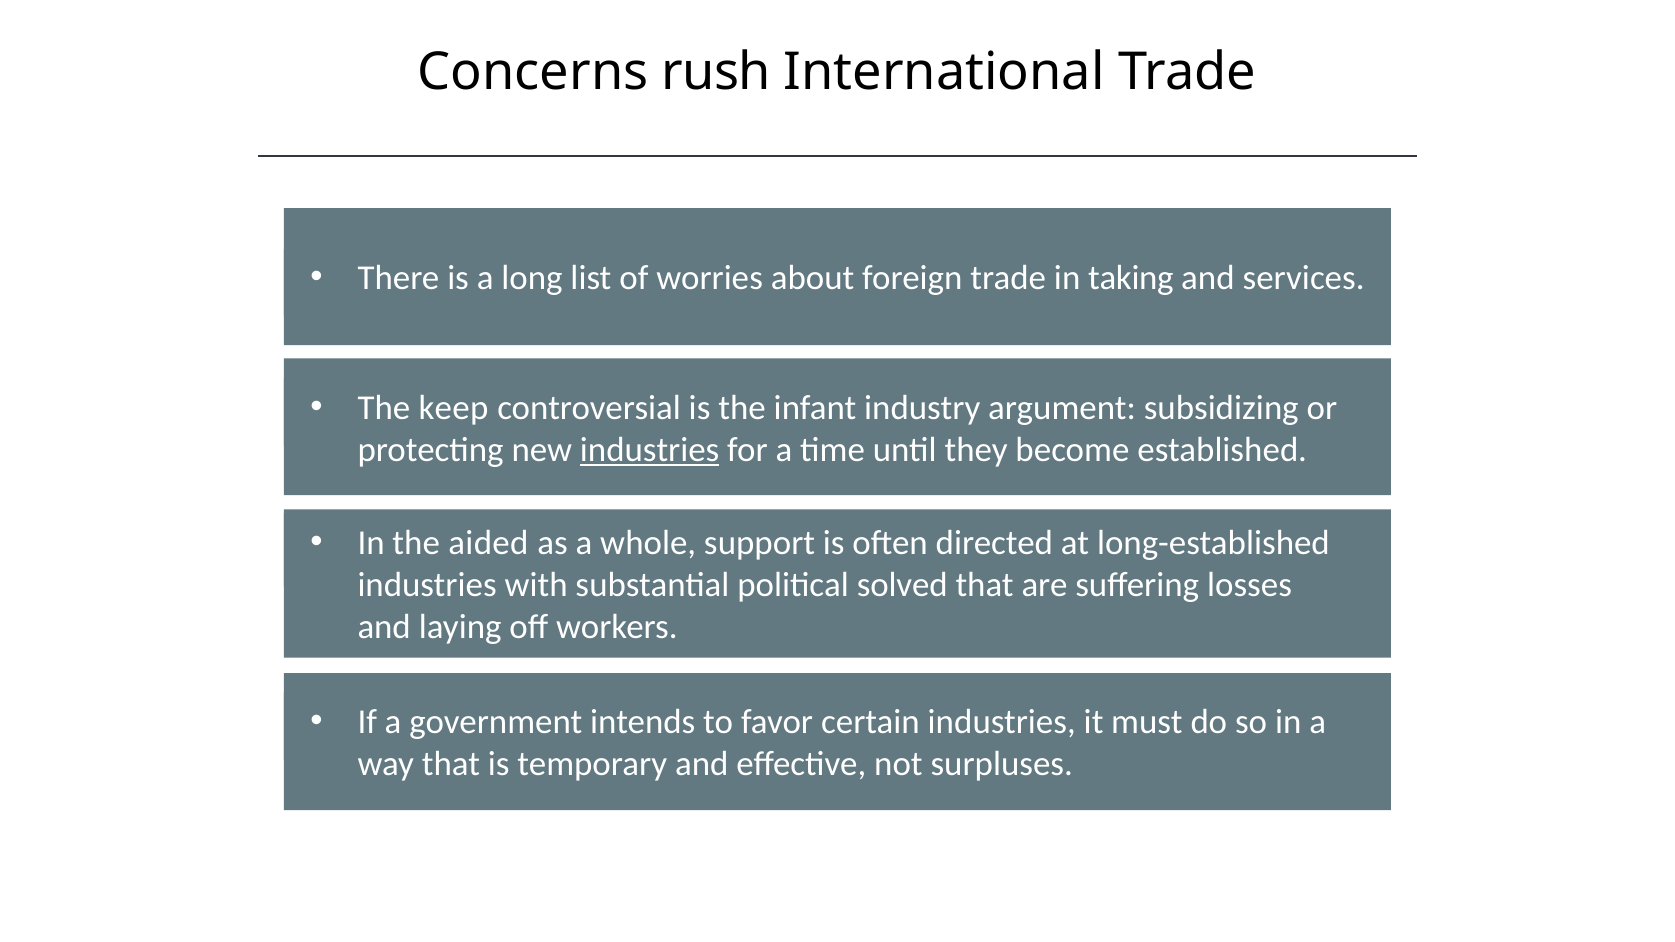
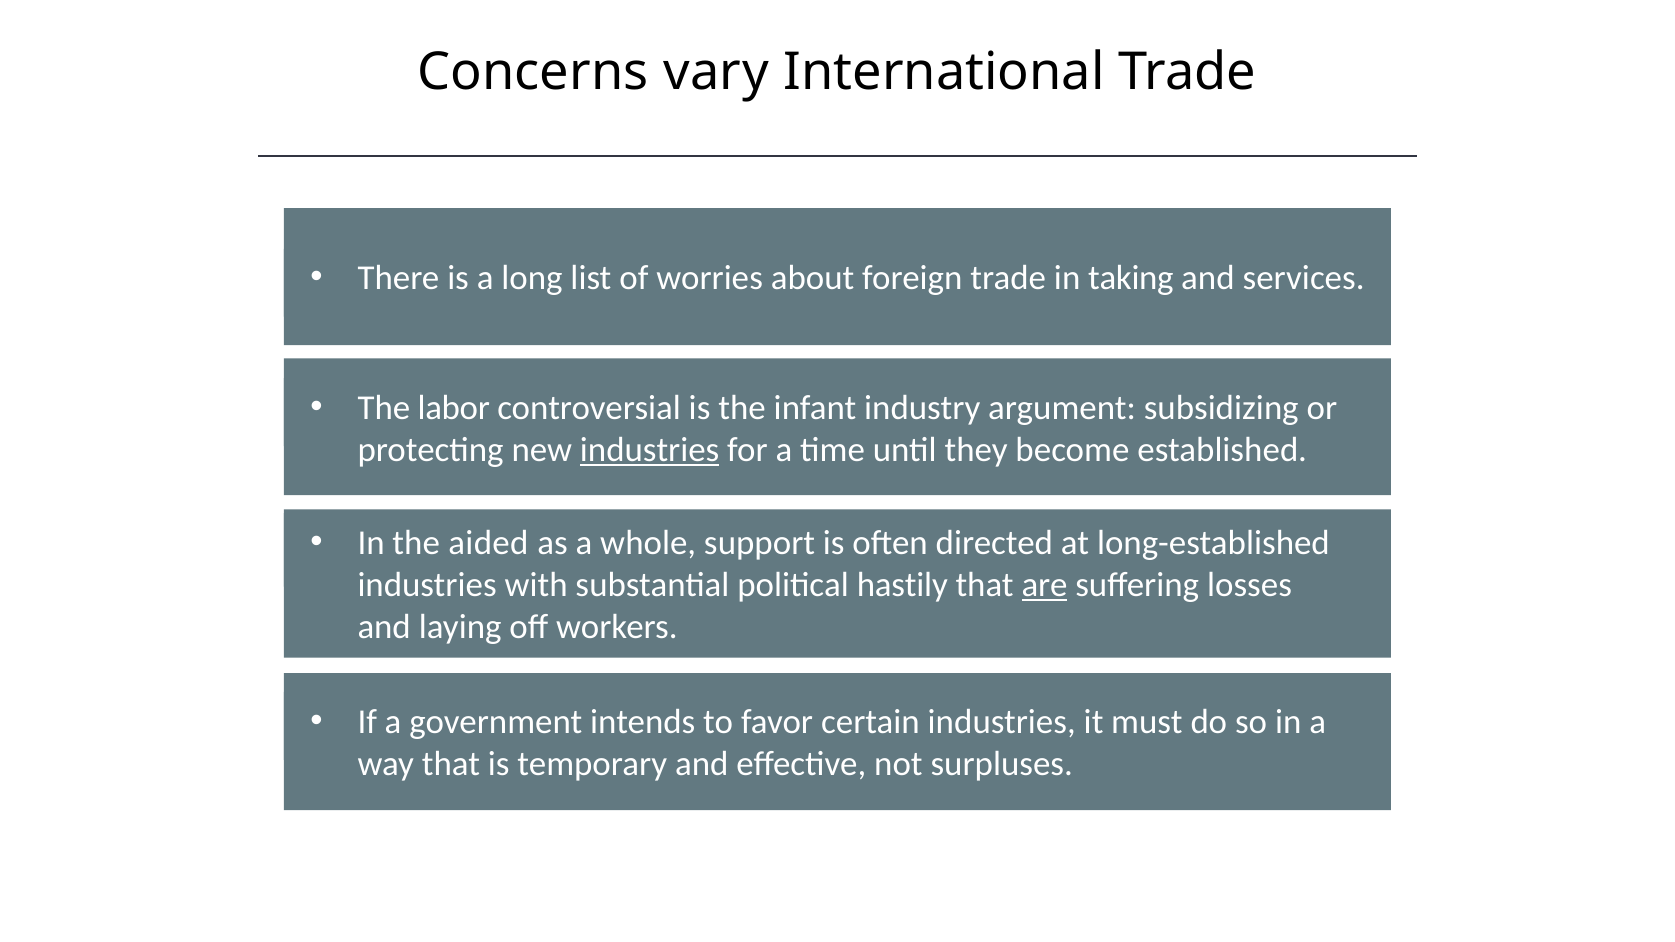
rush: rush -> vary
keep: keep -> labor
solved: solved -> hastily
are underline: none -> present
